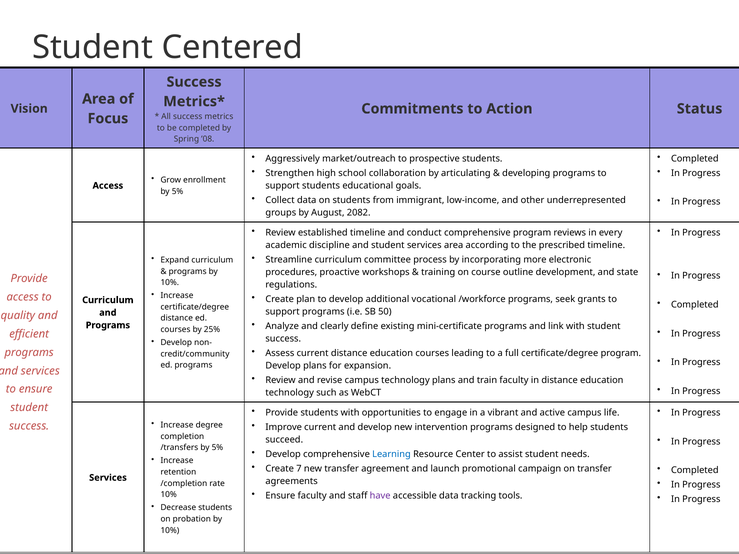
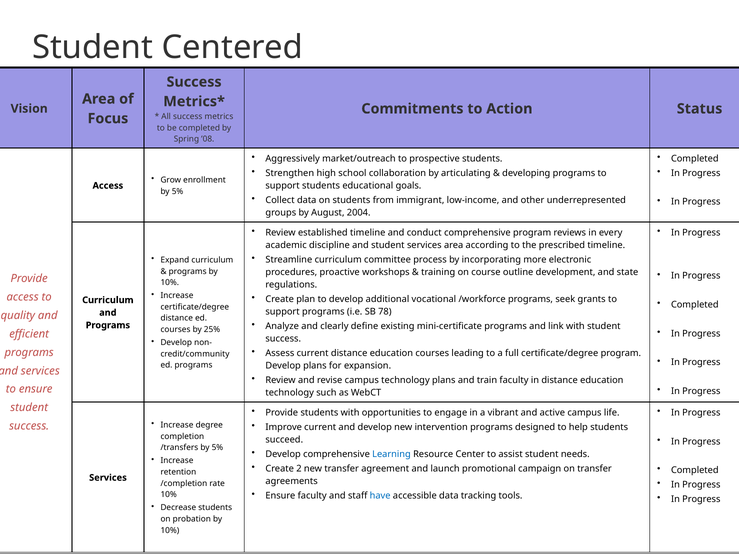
2082: 2082 -> 2004
50: 50 -> 78
7: 7 -> 2
have colour: purple -> blue
